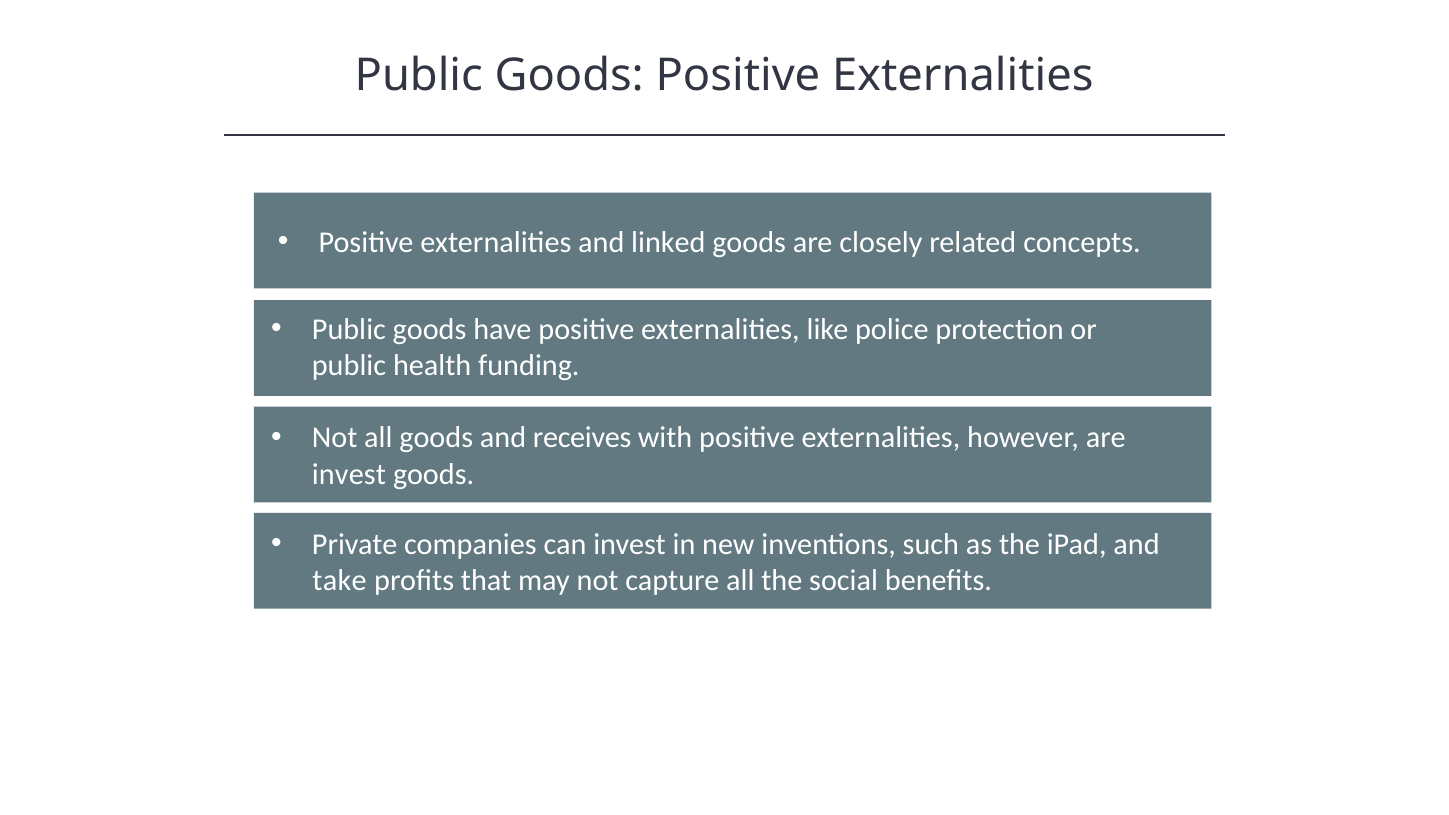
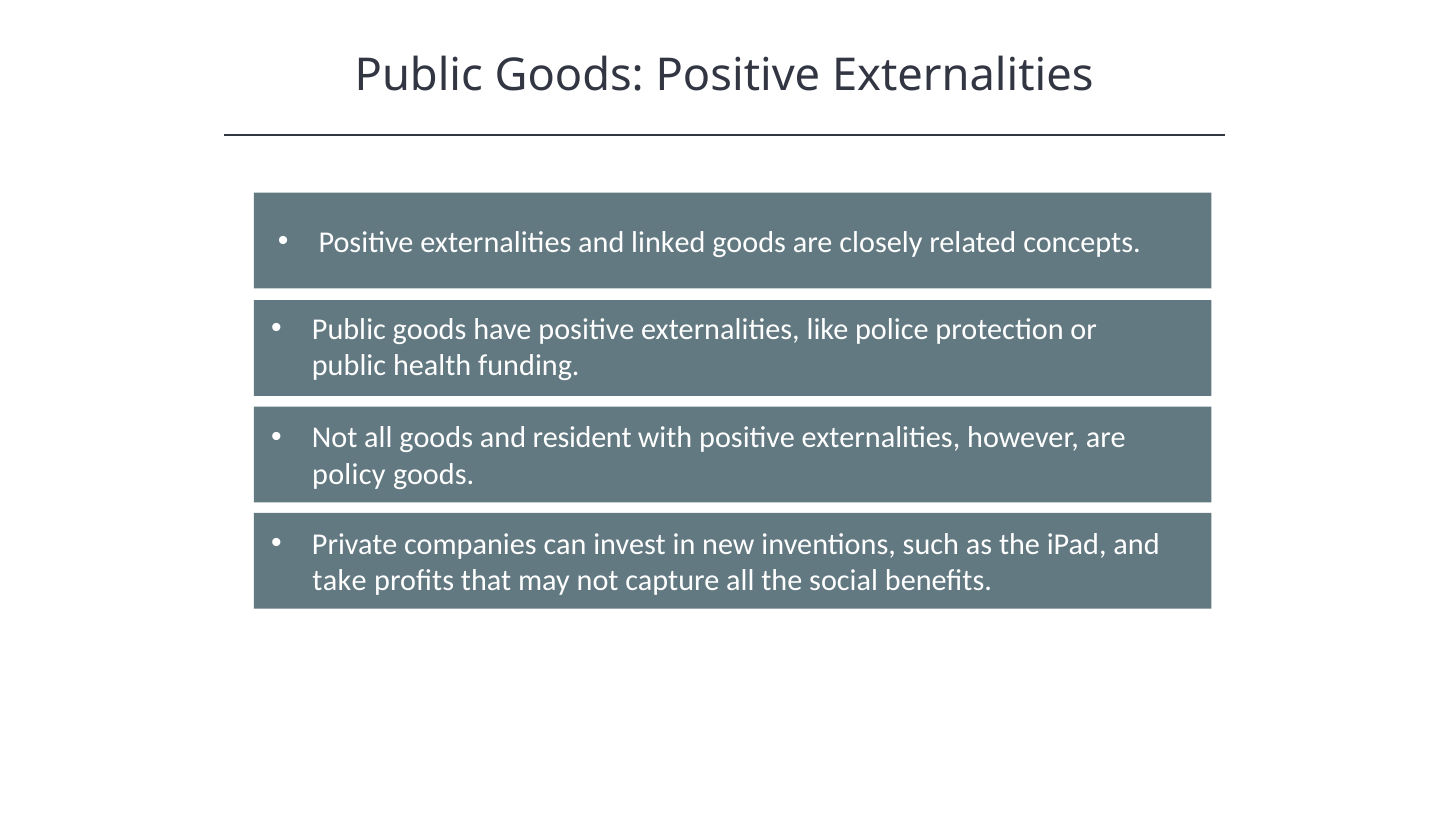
receives: receives -> resident
invest at (349, 474): invest -> policy
